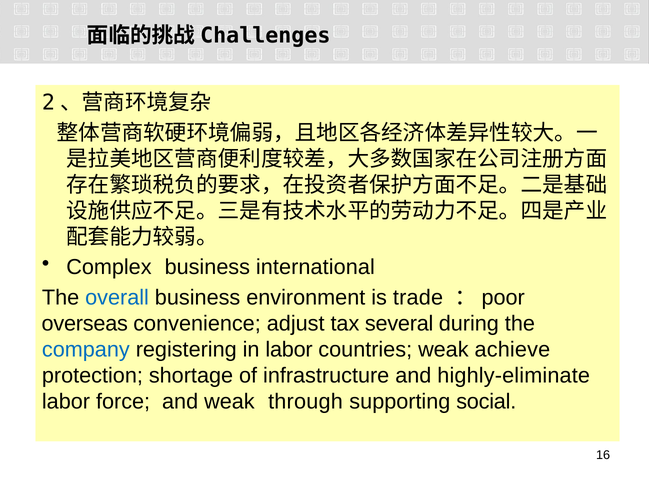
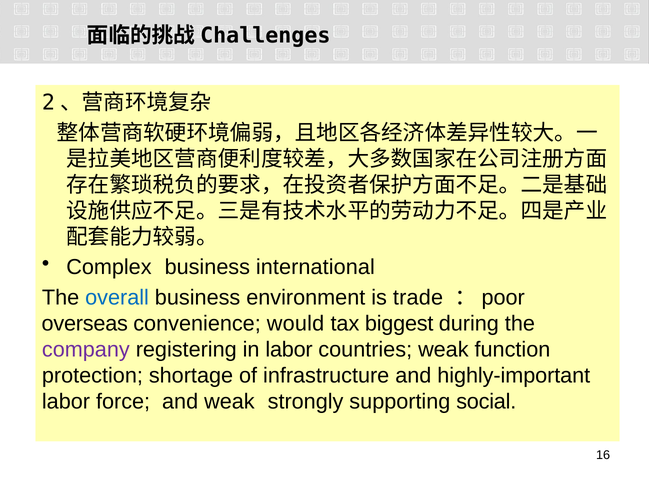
adjust: adjust -> would
several: several -> biggest
company colour: blue -> purple
achieve: achieve -> function
highly-eliminate: highly-eliminate -> highly-important
through: through -> strongly
